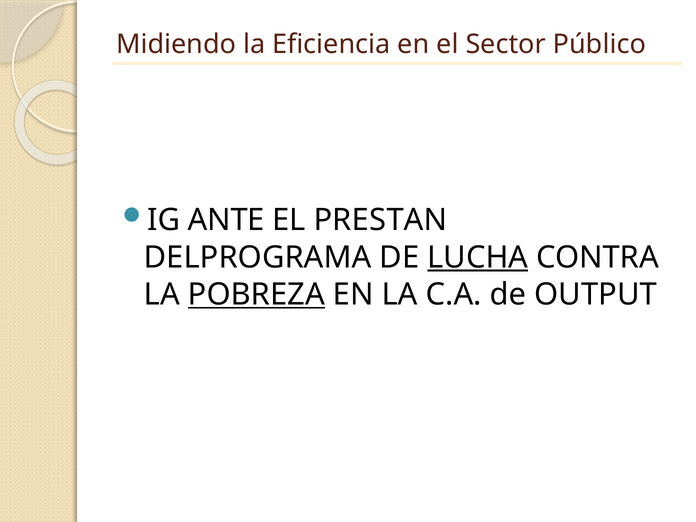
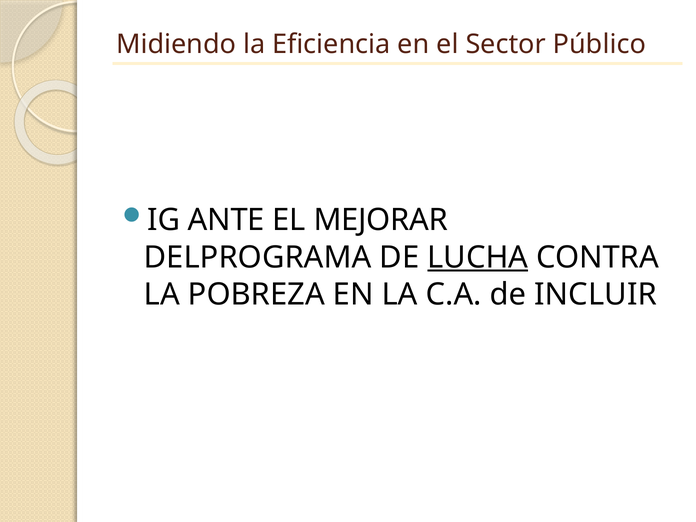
PRESTAN: PRESTAN -> MEJORAR
POBREZA underline: present -> none
OUTPUT: OUTPUT -> INCLUIR
